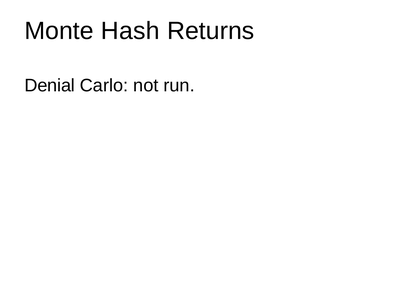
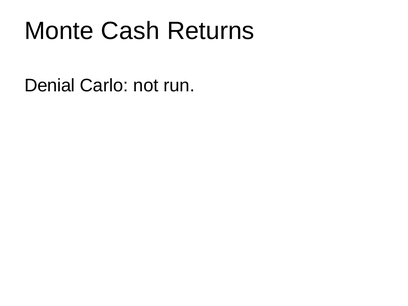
Hash: Hash -> Cash
